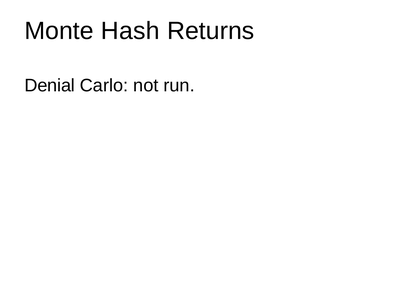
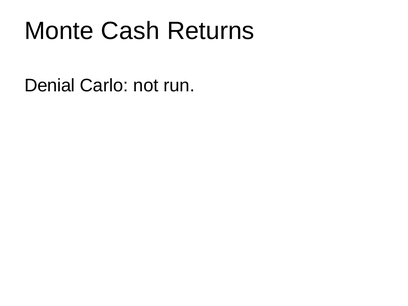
Hash: Hash -> Cash
